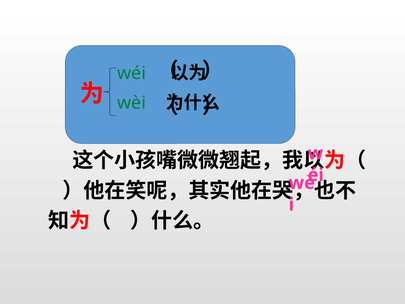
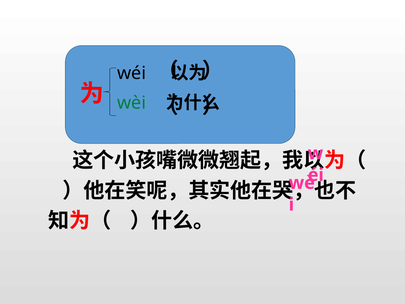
wéi colour: green -> black
